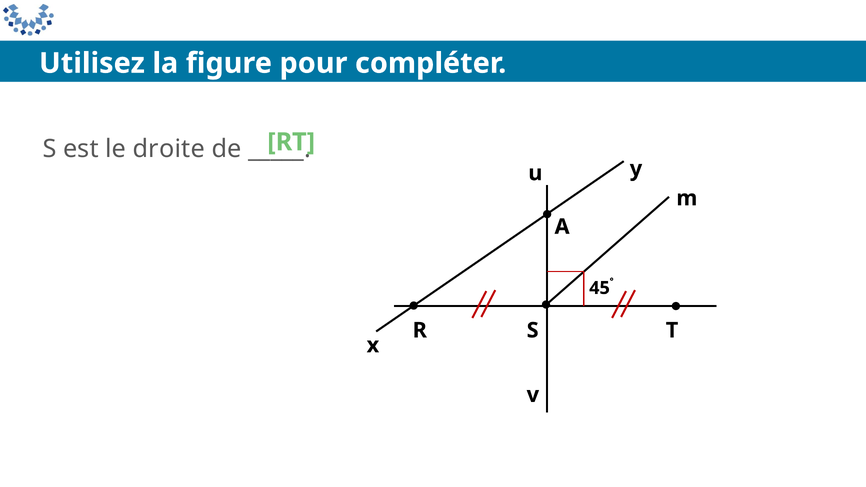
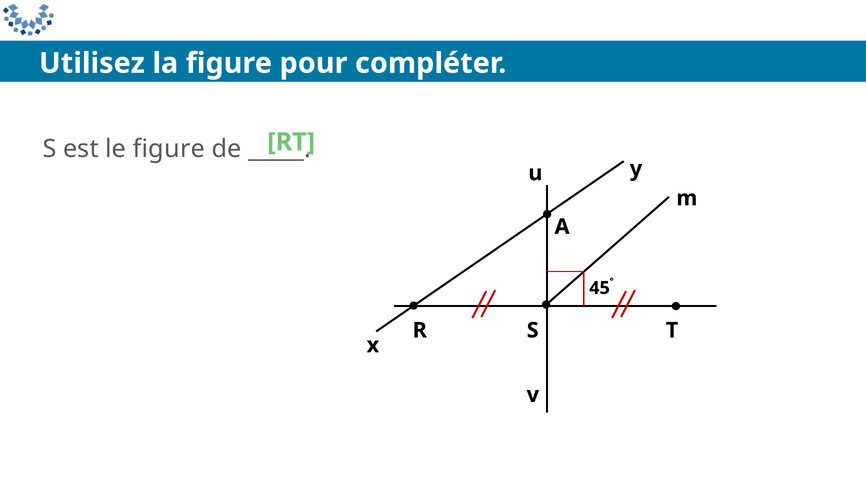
le droite: droite -> figure
